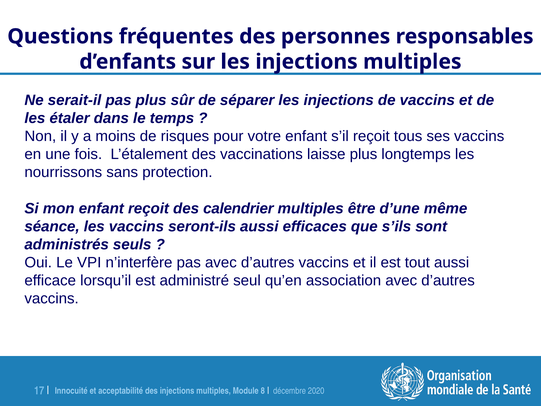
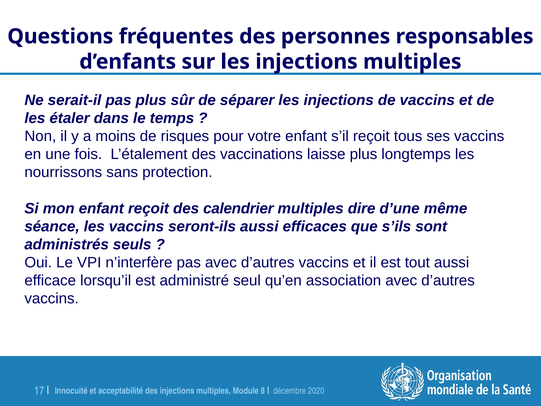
être: être -> dire
